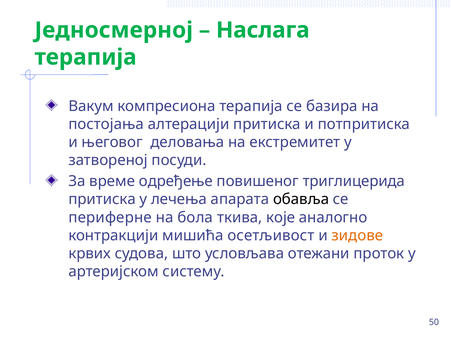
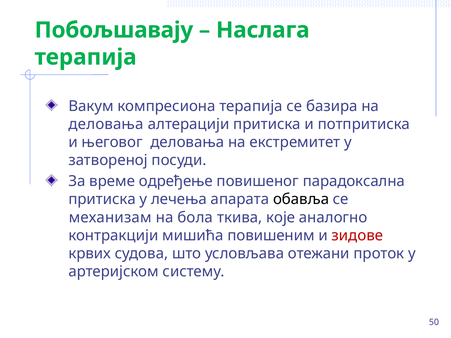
Једносмерној: Једносмерној -> Побољшавају
постојања at (106, 124): постојања -> деловања
триглицерида: триглицерида -> парадоксална
периферне: периферне -> механизам
осетљивост: осетљивост -> повишеним
зидове colour: orange -> red
